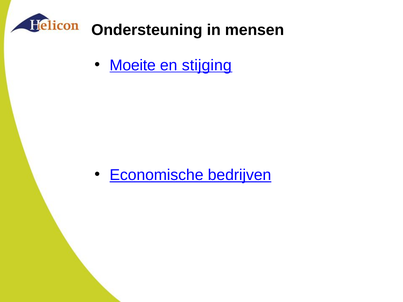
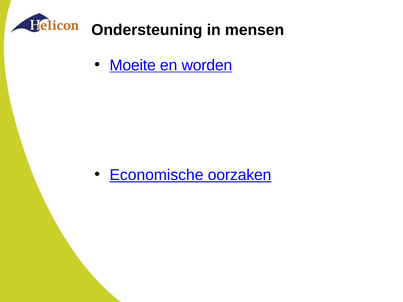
stijging: stijging -> worden
bedrijven: bedrijven -> oorzaken
